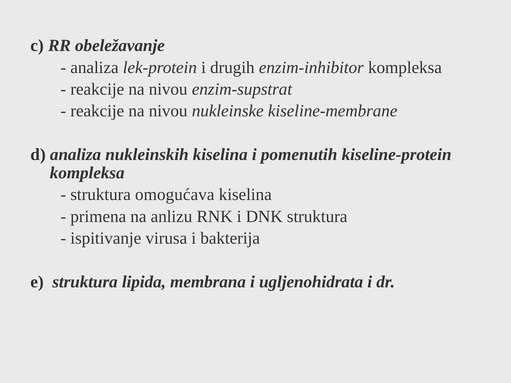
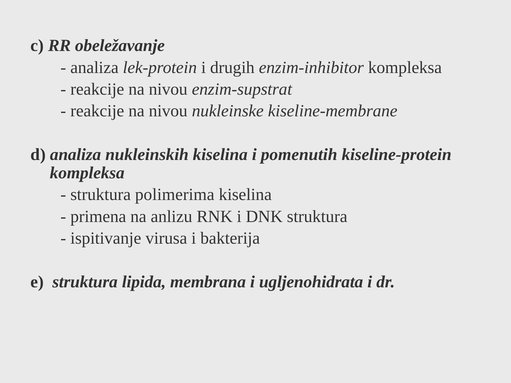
omogućava: omogućava -> polimerima
